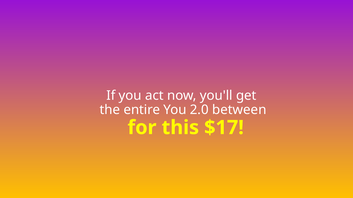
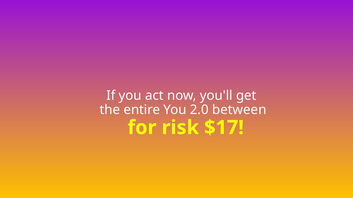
this: this -> risk
